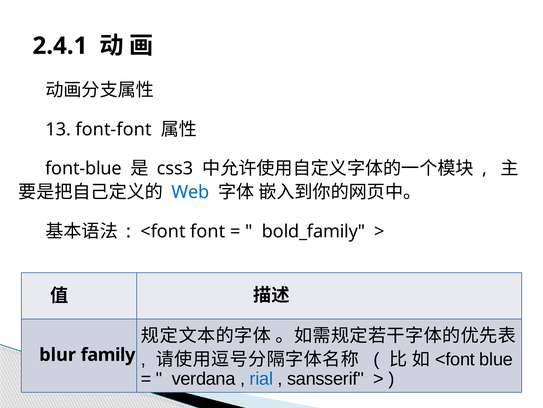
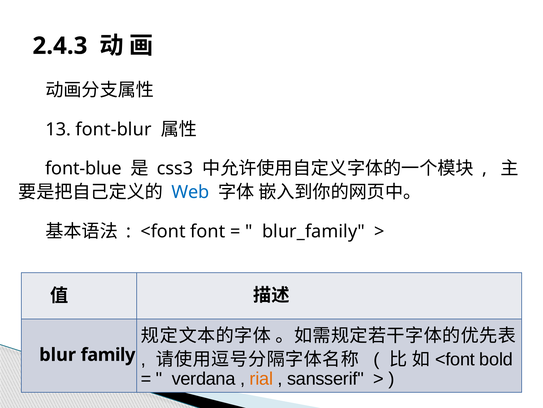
2.4.1: 2.4.1 -> 2.4.3
font-font: font-font -> font-blur
bold_family: bold_family -> blur_family
blue: blue -> bold
rial colour: blue -> orange
